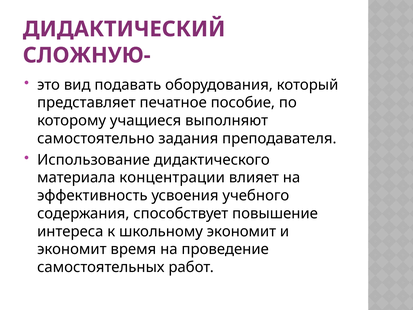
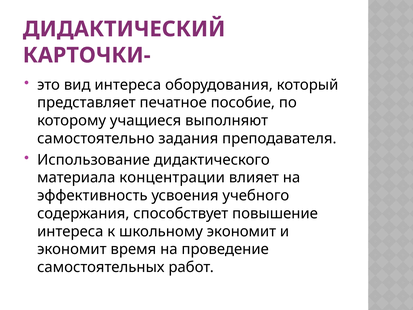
СЛОЖНУЮ-: СЛОЖНУЮ- -> КАРТОЧКИ-
вид подавать: подавать -> интереса
